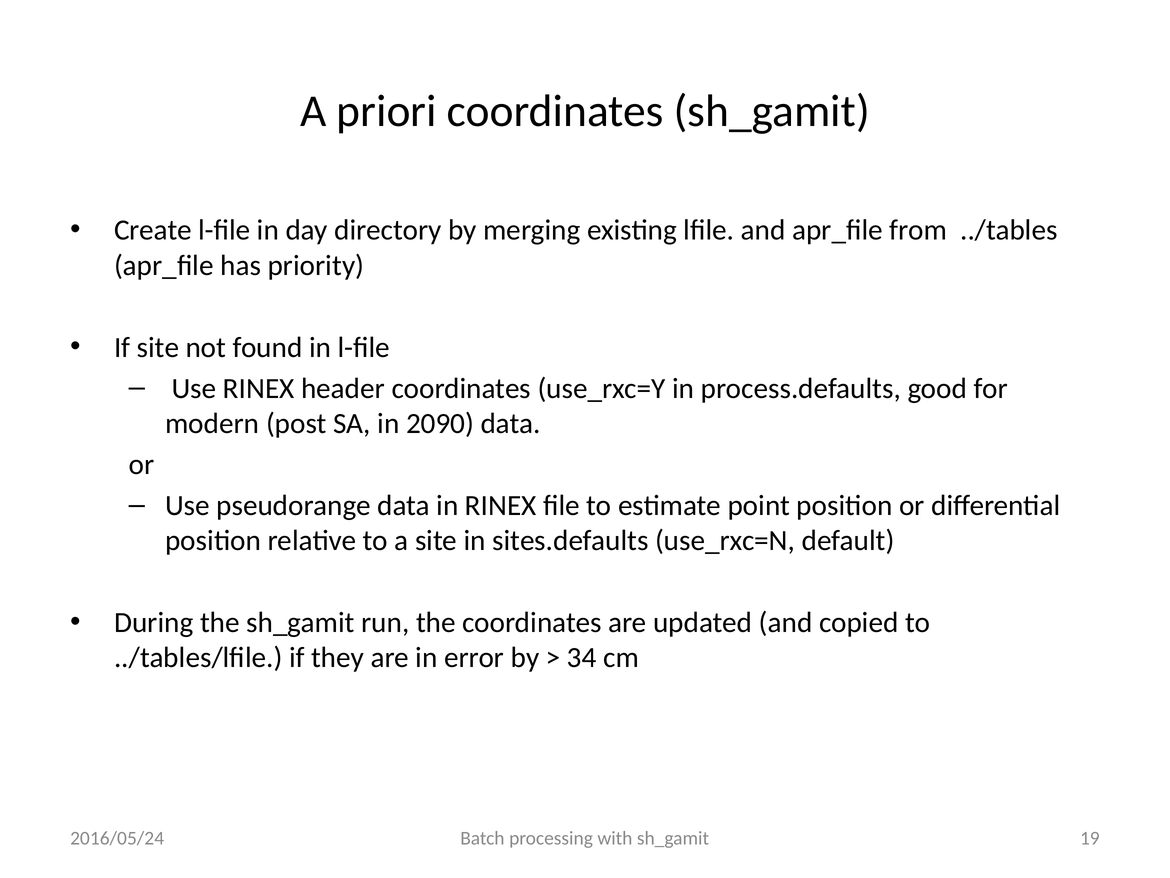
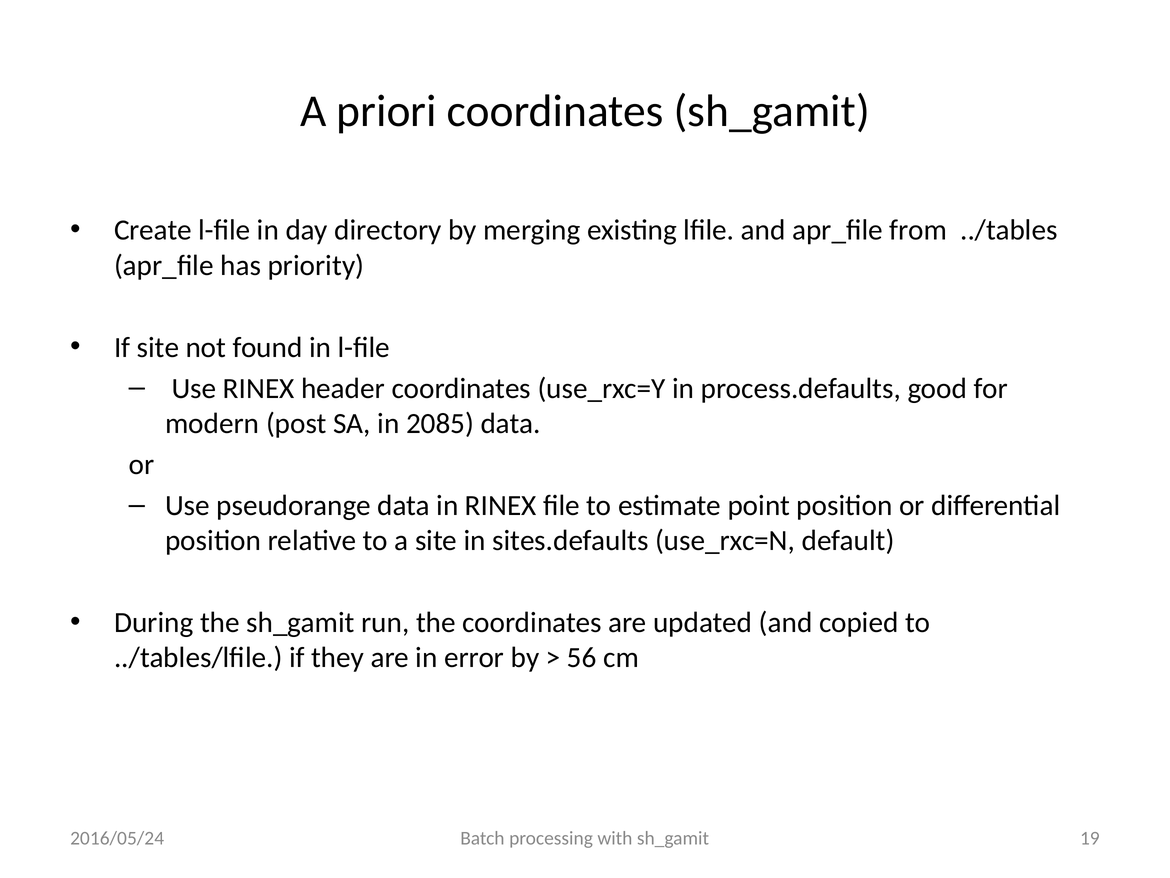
2090: 2090 -> 2085
34: 34 -> 56
